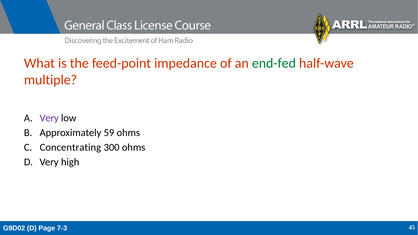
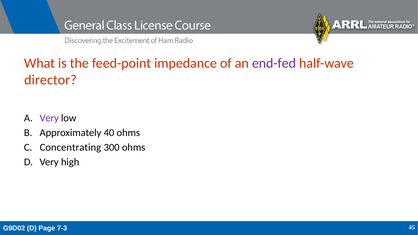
end-fed colour: green -> purple
multiple: multiple -> director
59: 59 -> 40
